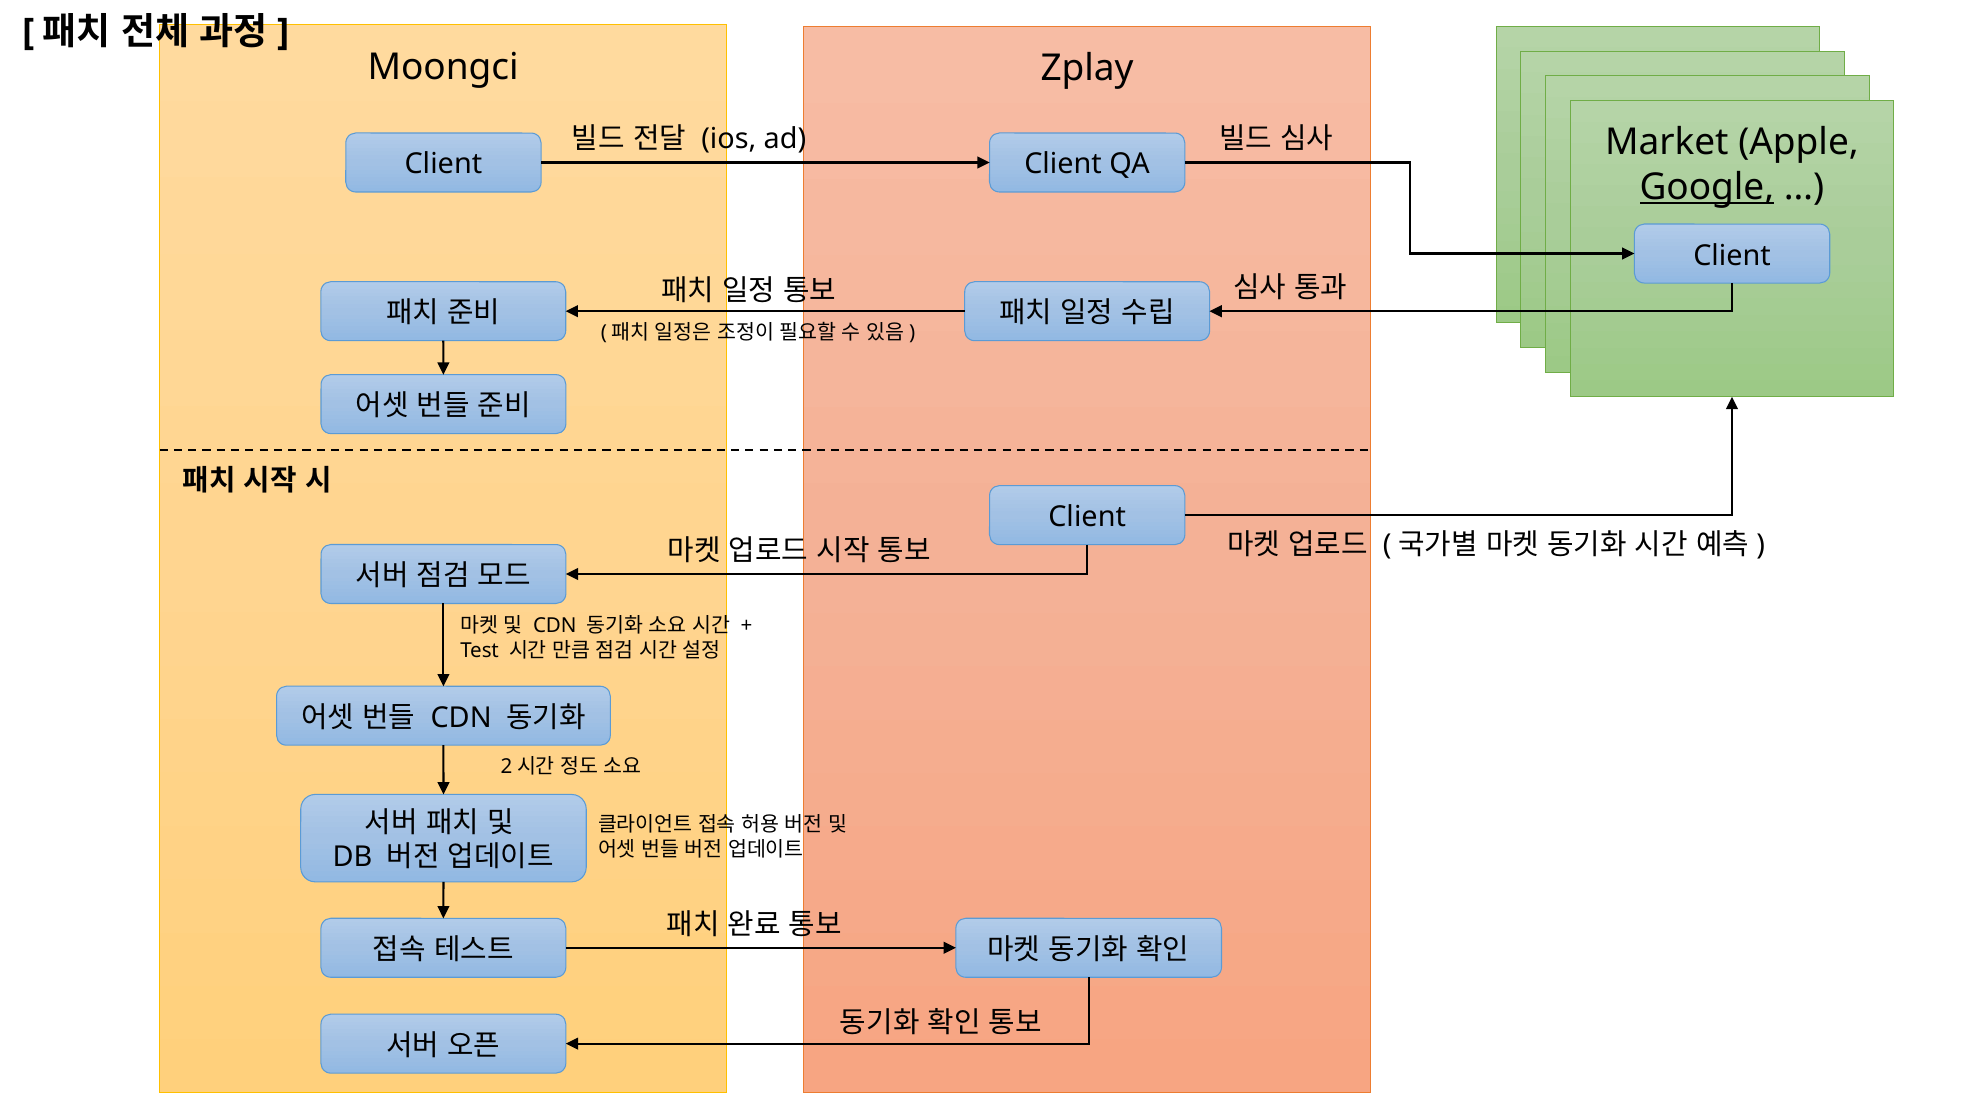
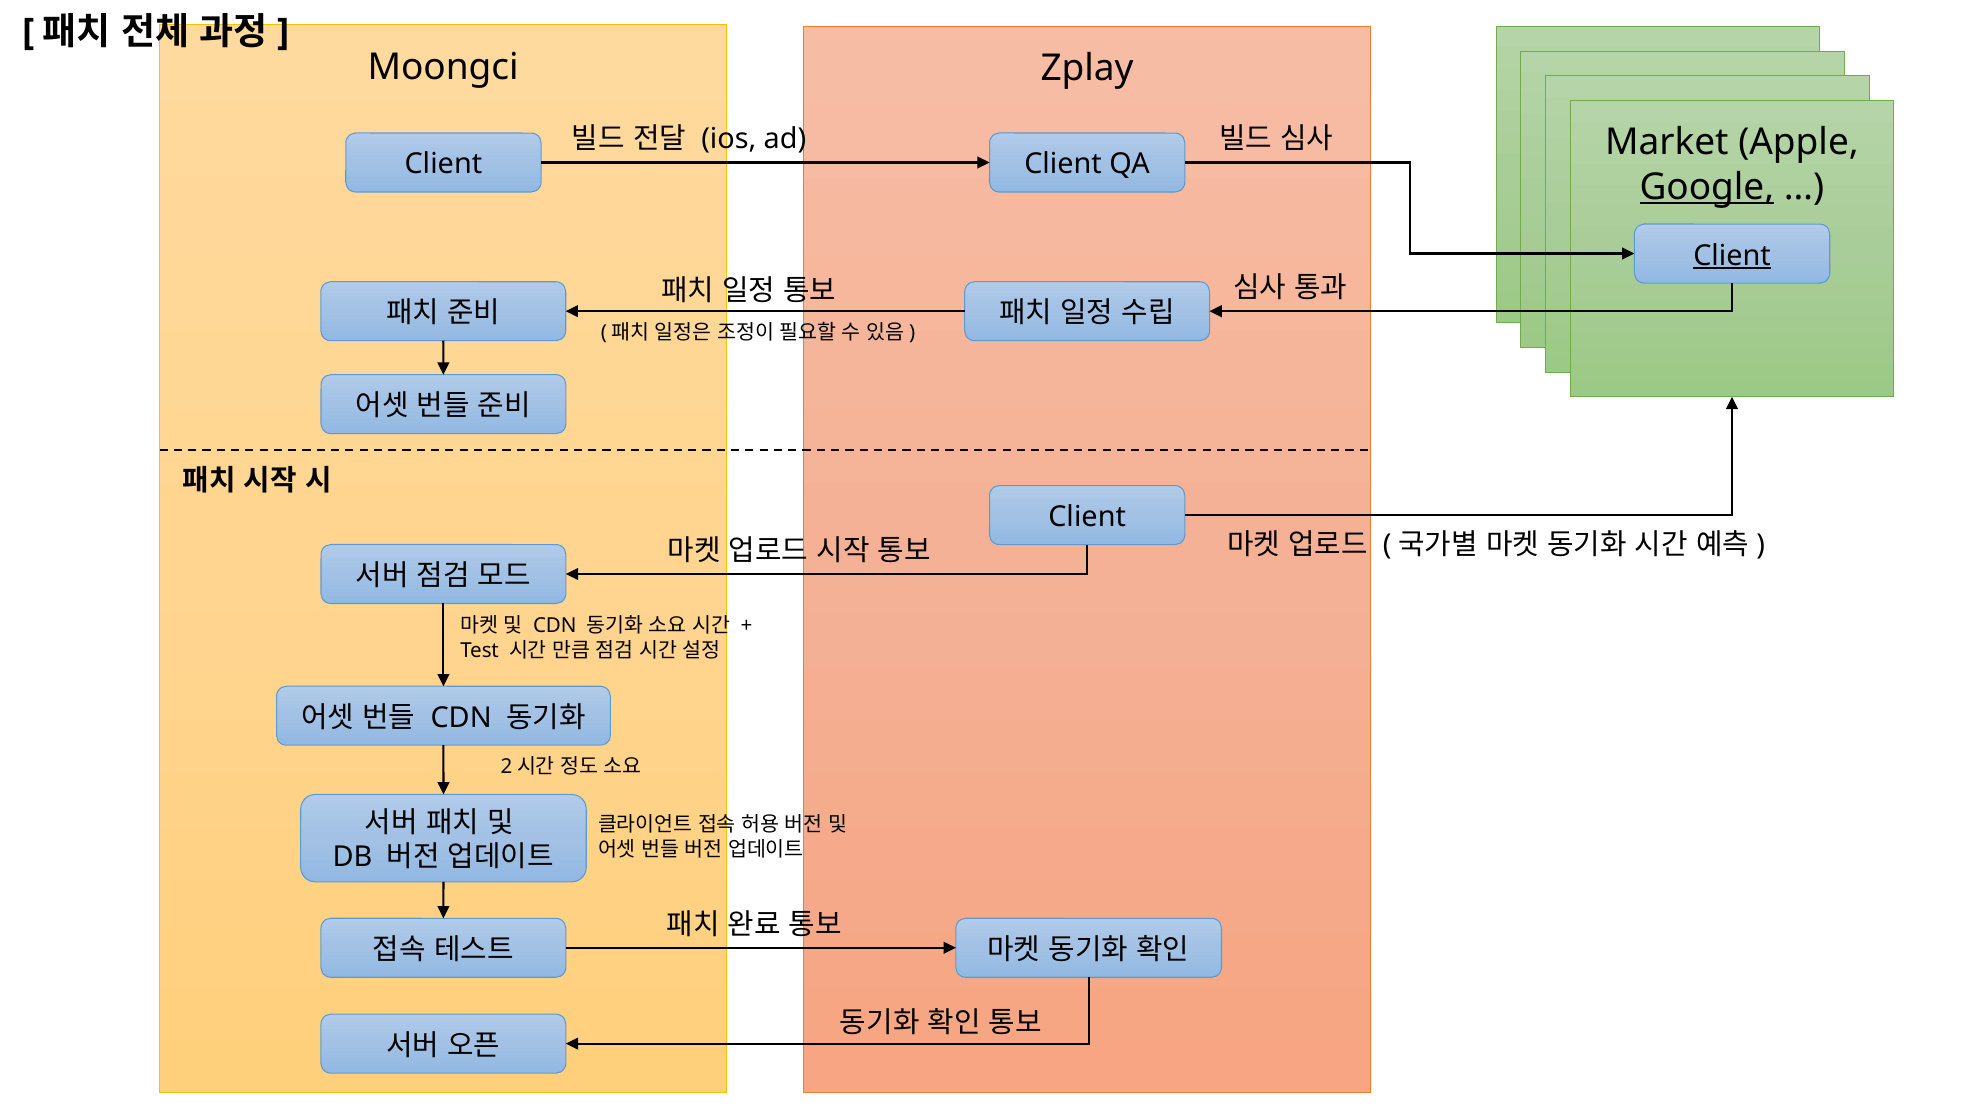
Client at (1732, 255) underline: none -> present
